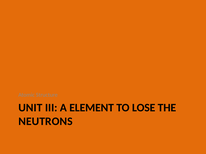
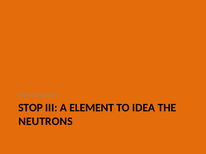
UNIT: UNIT -> STOP
LOSE: LOSE -> IDEA
